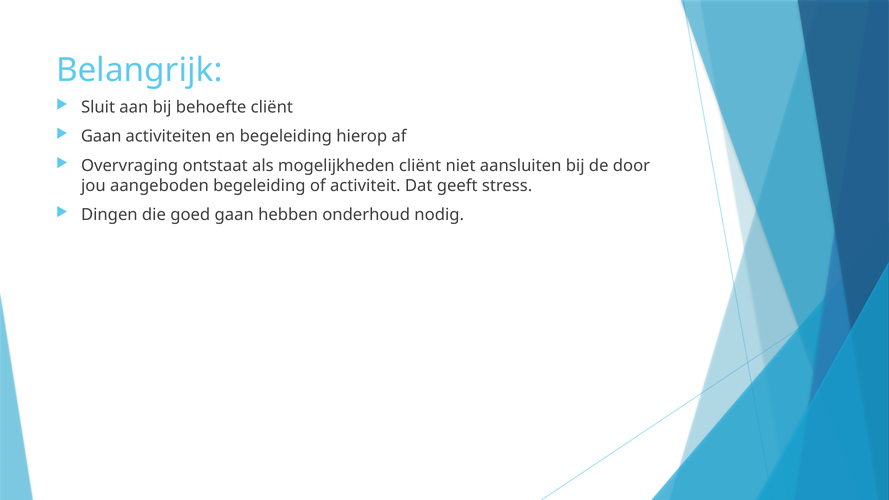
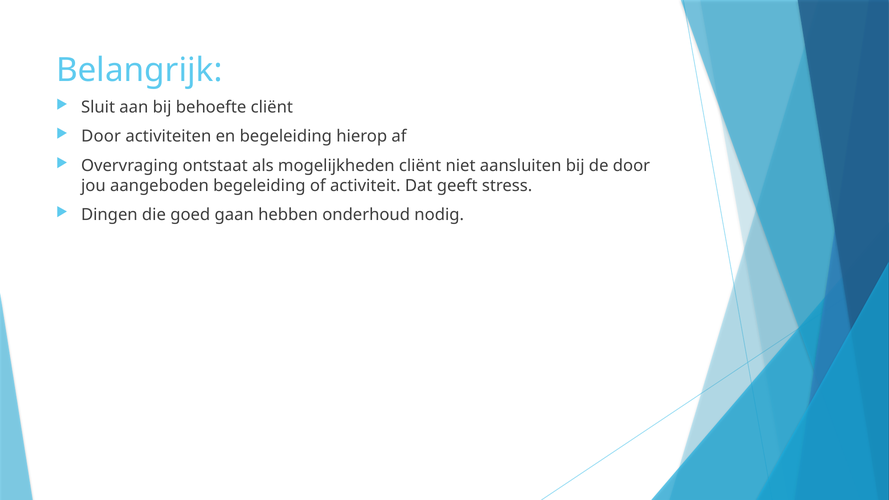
Gaan at (101, 136): Gaan -> Door
